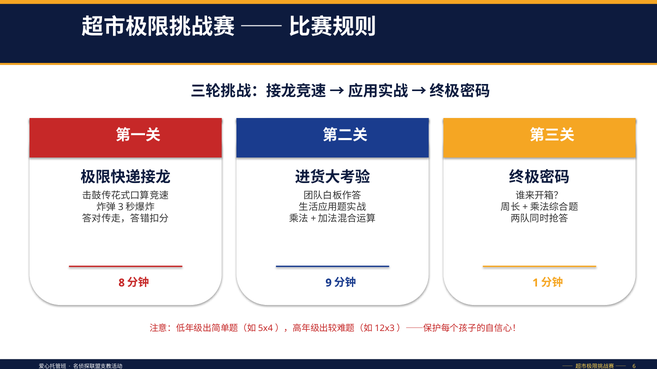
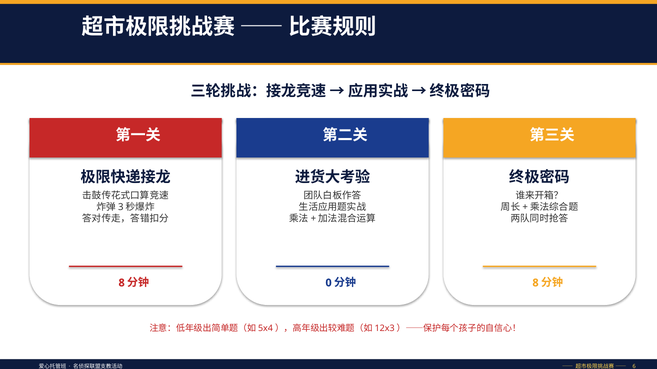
9: 9 -> 0
1 at (536, 283): 1 -> 8
